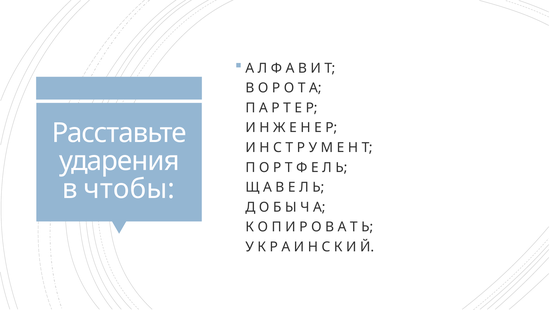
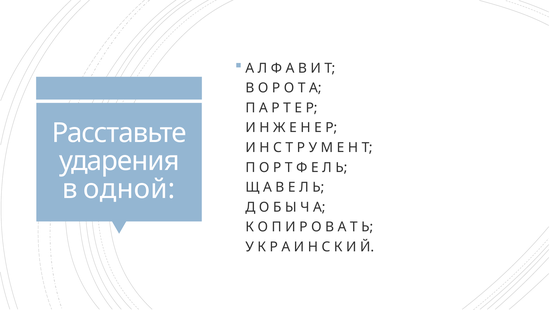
чтобы: чтобы -> одной
